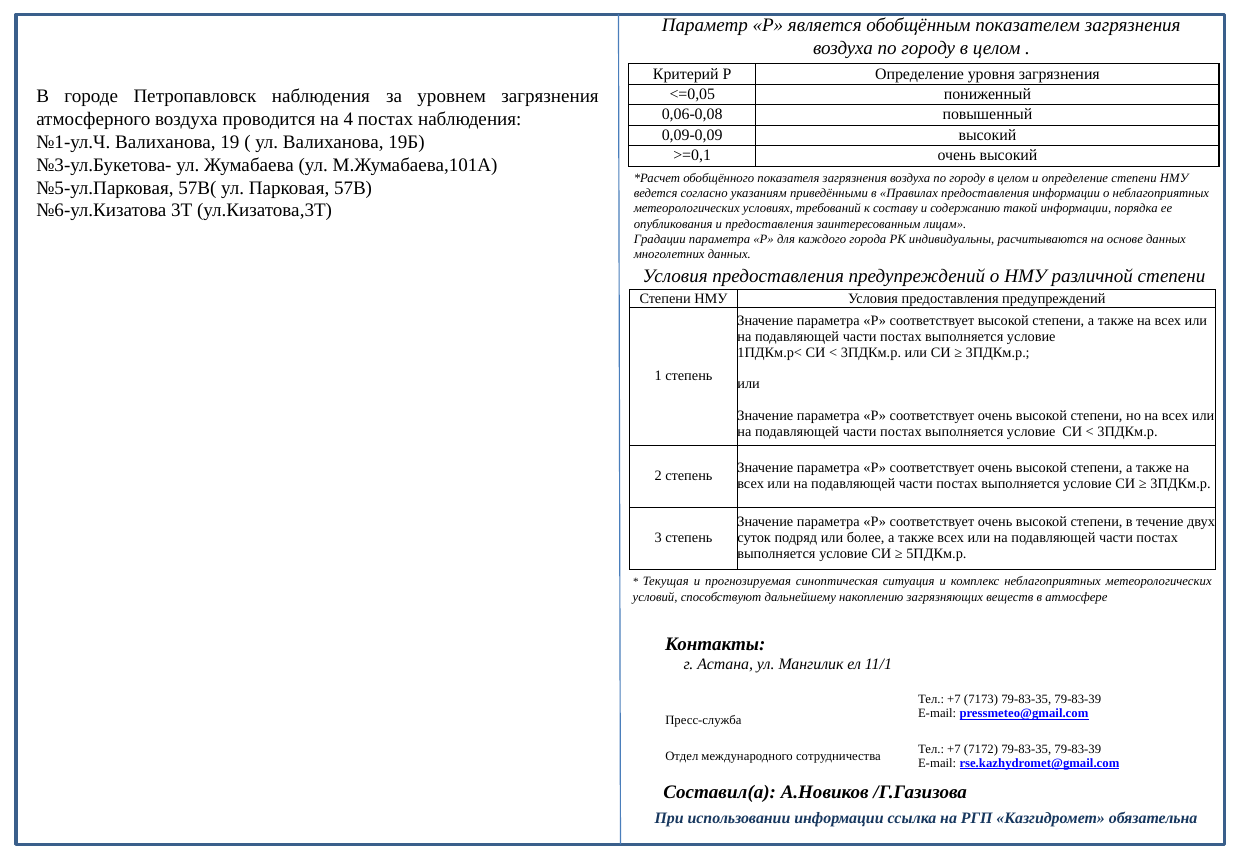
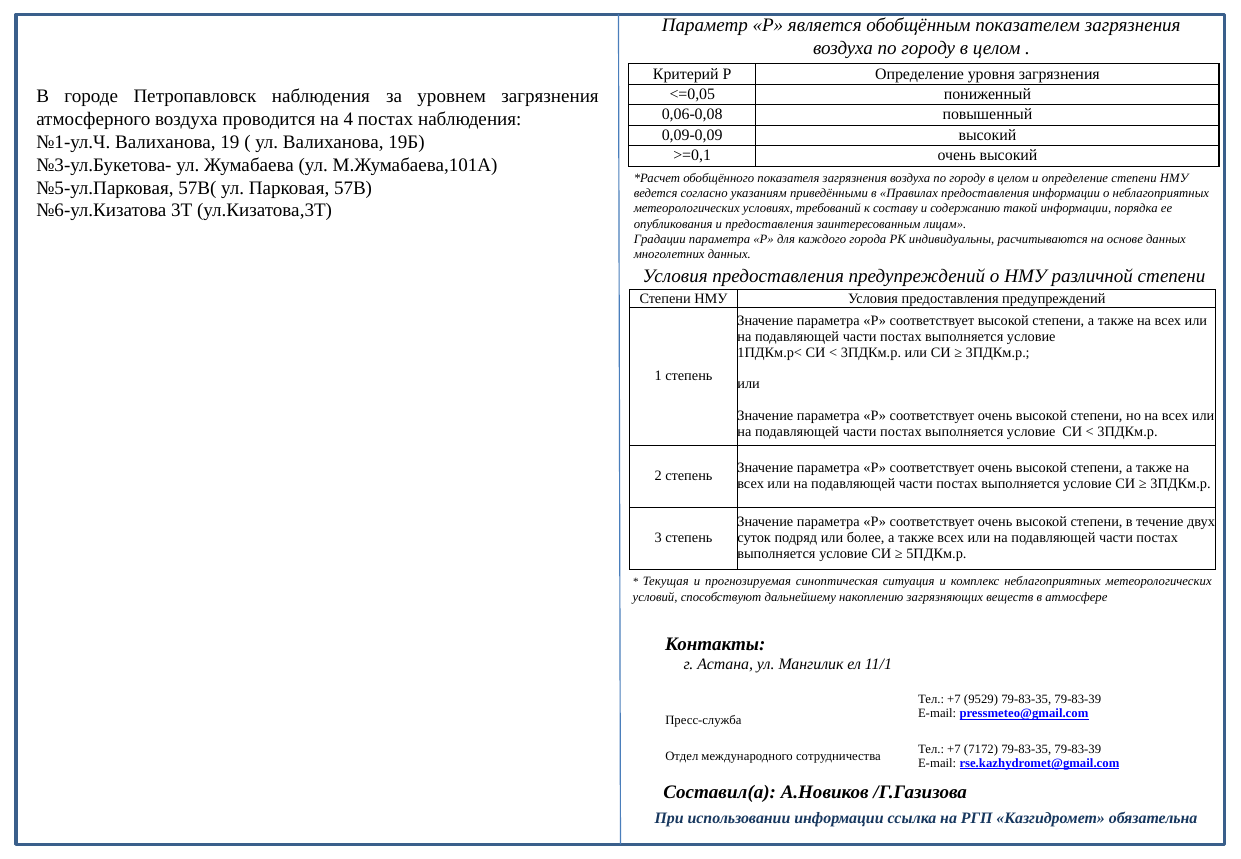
7173: 7173 -> 9529
